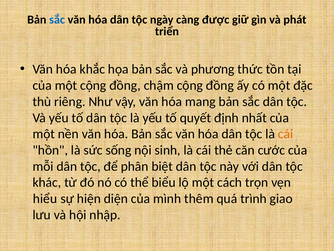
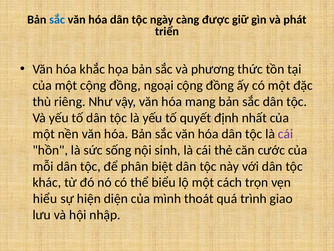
chậm: chậm -> ngoại
cái at (286, 134) colour: orange -> purple
thêm: thêm -> thoát
